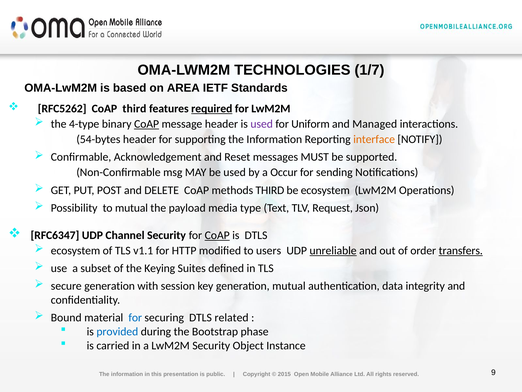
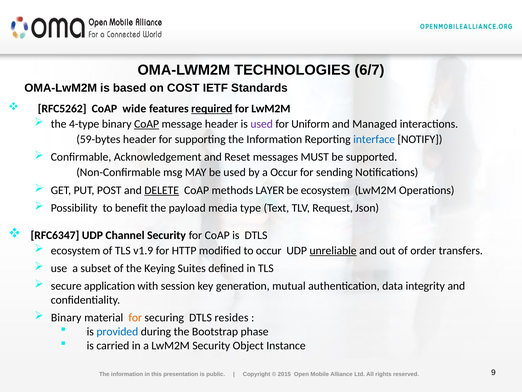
1/7: 1/7 -> 6/7
AREA: AREA -> COST
CoAP third: third -> wide
54-bytes: 54-bytes -> 59-bytes
interface colour: orange -> blue
DELETE underline: none -> present
methods THIRD: THIRD -> LAYER
to mutual: mutual -> benefit
CoAP at (217, 235) underline: present -> none
v1.1: v1.1 -> v1.9
to users: users -> occur
transfers underline: present -> none
secure generation: generation -> application
Bound at (66, 317): Bound -> Binary
for at (135, 317) colour: blue -> orange
related: related -> resides
